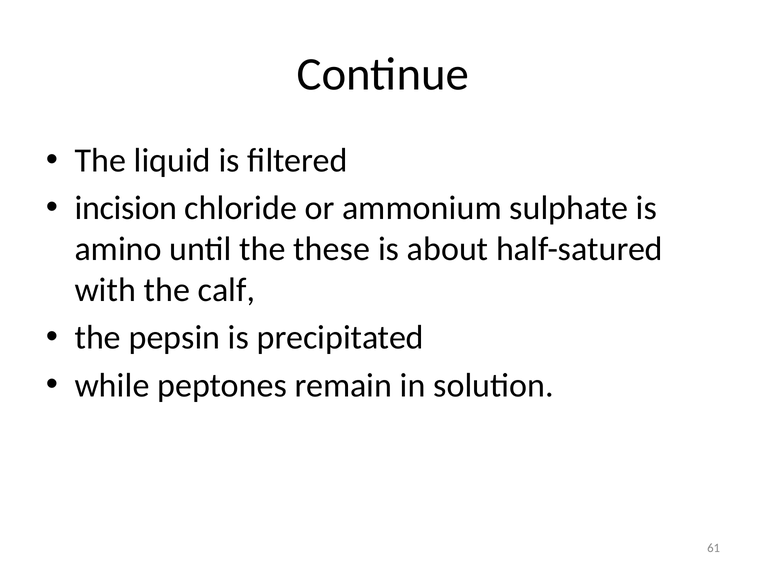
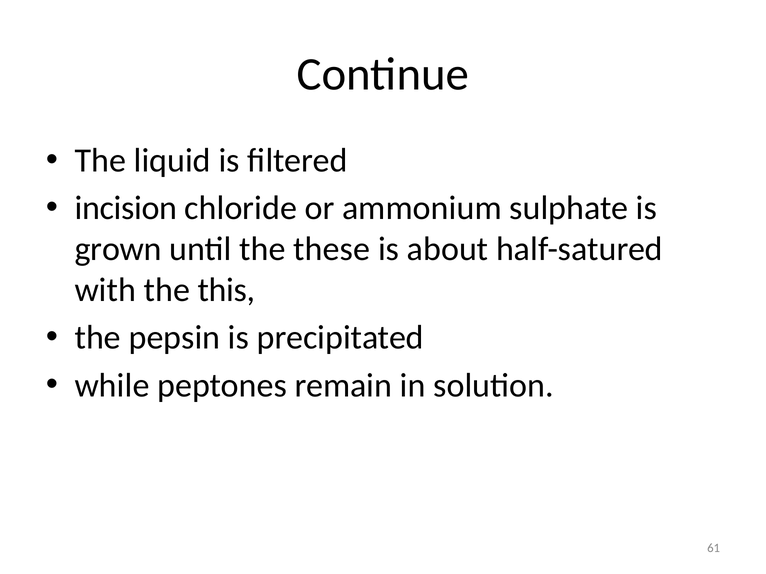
amino: amino -> grown
calf: calf -> this
